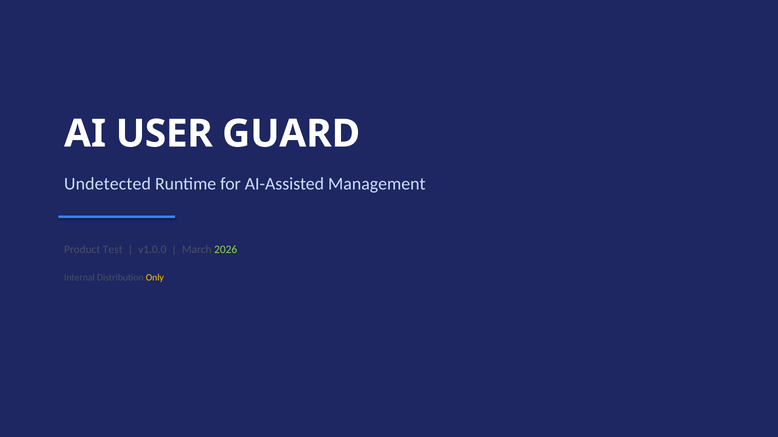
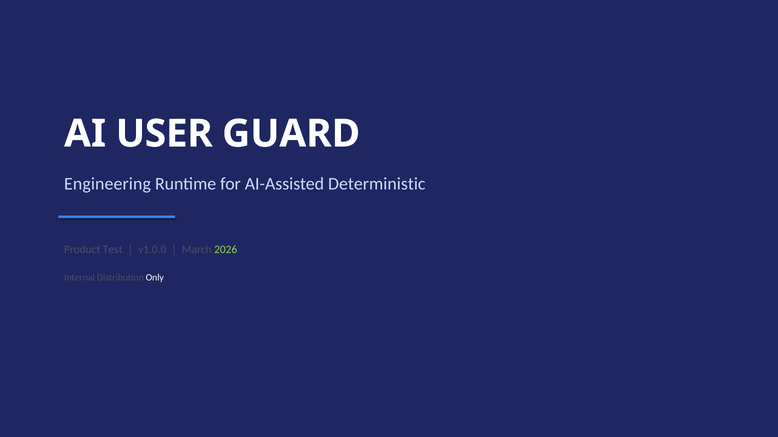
Undetected: Undetected -> Engineering
Management: Management -> Deterministic
Only colour: yellow -> white
